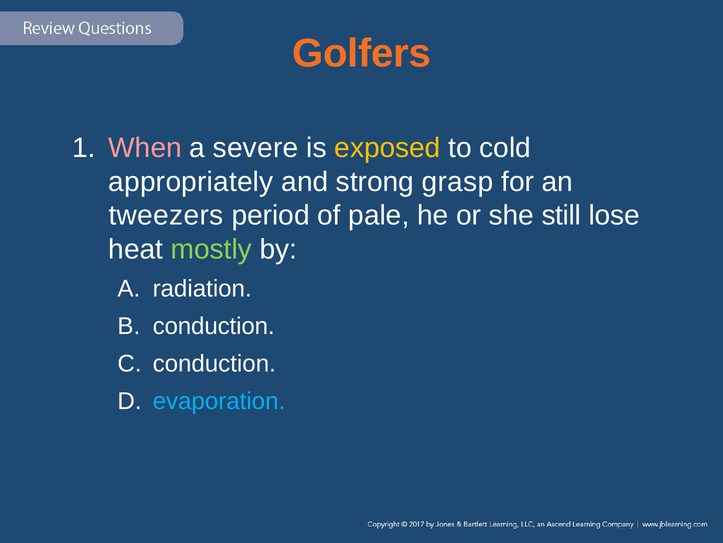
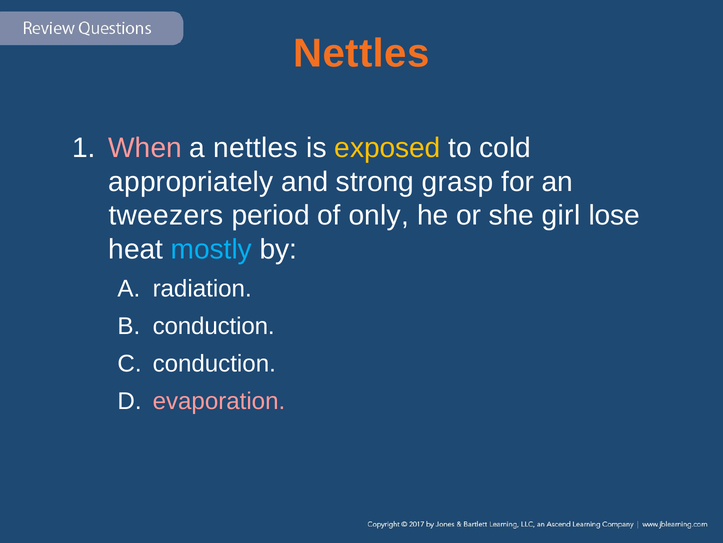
Golfers at (362, 53): Golfers -> Nettles
a severe: severe -> nettles
pale: pale -> only
still: still -> girl
mostly colour: light green -> light blue
evaporation colour: light blue -> pink
